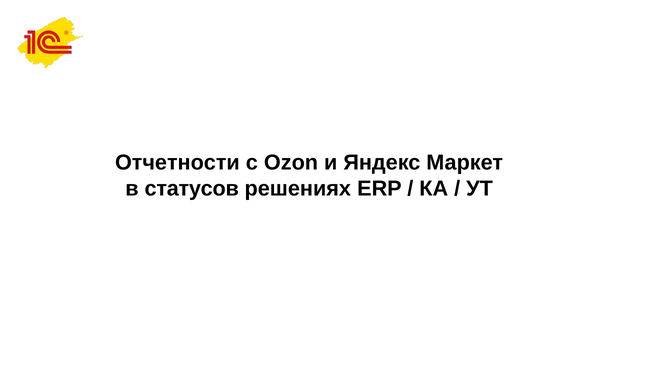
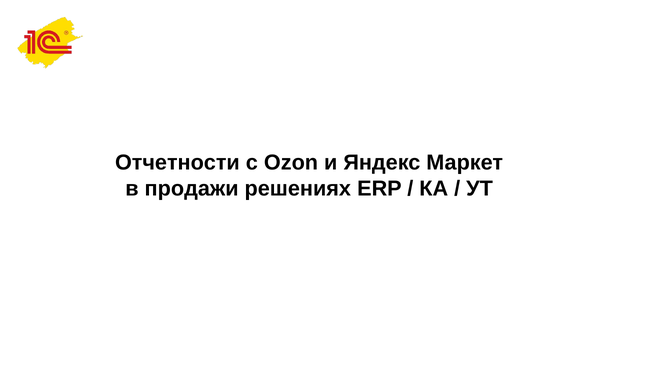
статусов: статусов -> продажи
